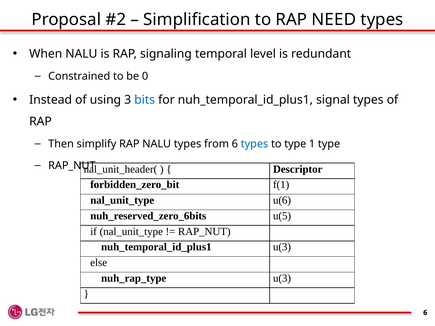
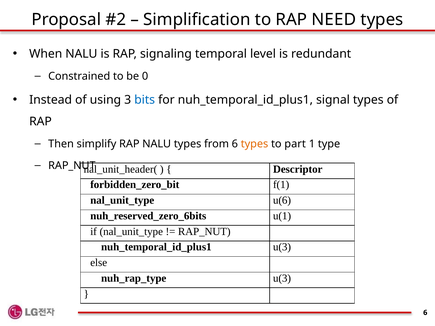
types at (255, 144) colour: blue -> orange
to type: type -> part
u(5: u(5 -> u(1
